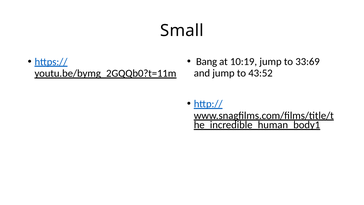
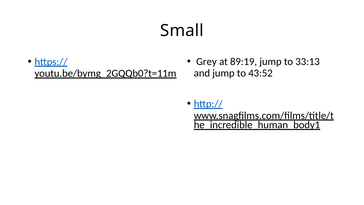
Bang: Bang -> Grey
10:19: 10:19 -> 89:19
33:69: 33:69 -> 33:13
